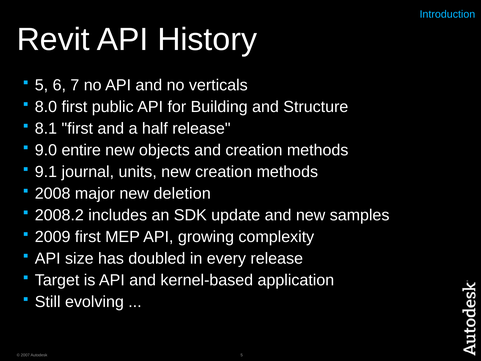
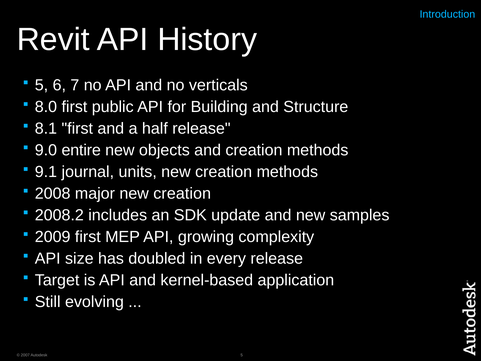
major new deletion: deletion -> creation
